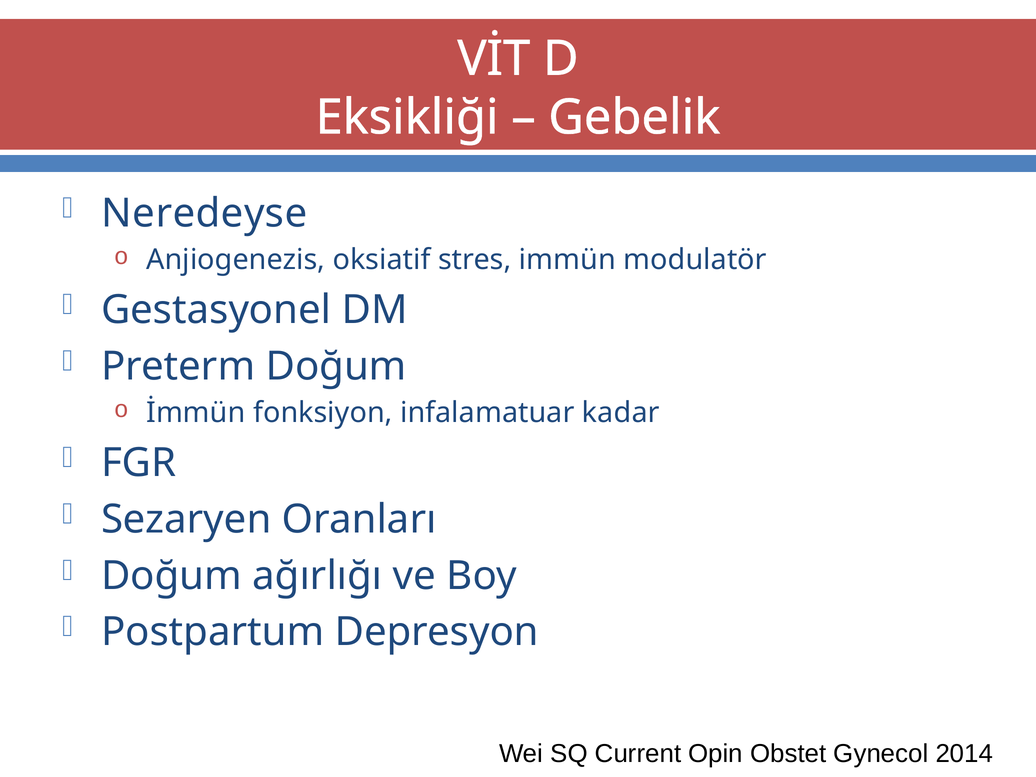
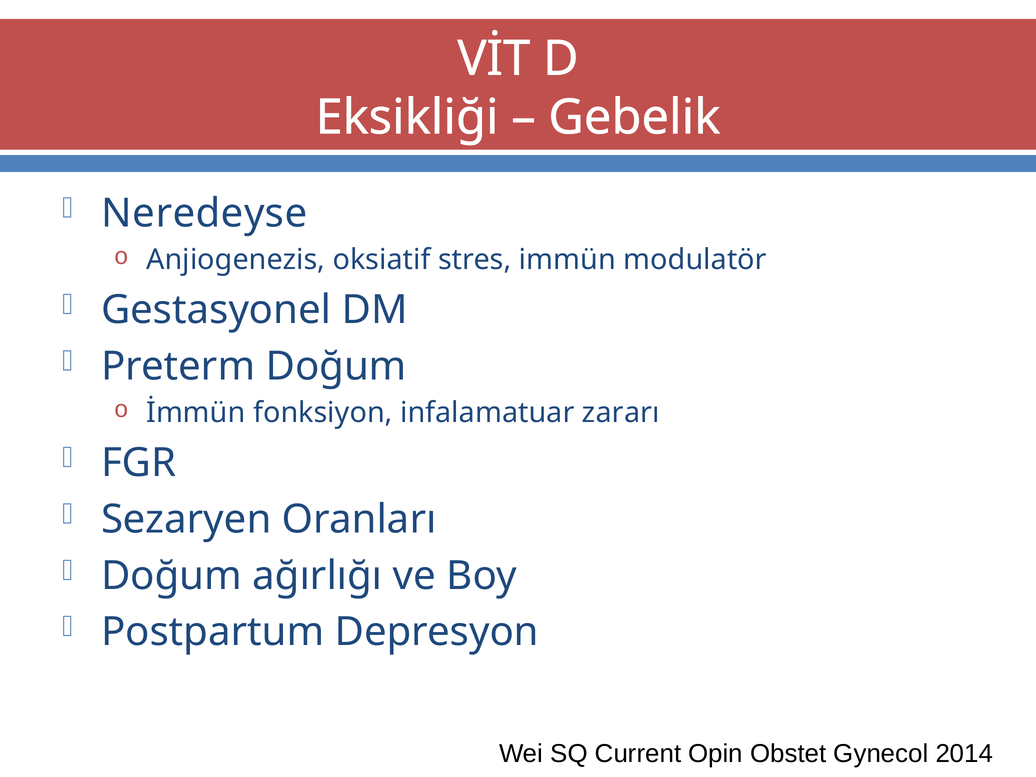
kadar: kadar -> zararı
